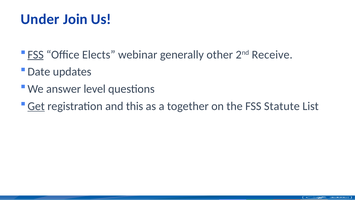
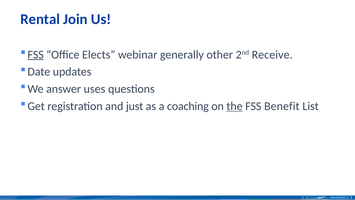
Under: Under -> Rental
level: level -> uses
Get underline: present -> none
this: this -> just
together: together -> coaching
the underline: none -> present
Statute: Statute -> Benefit
